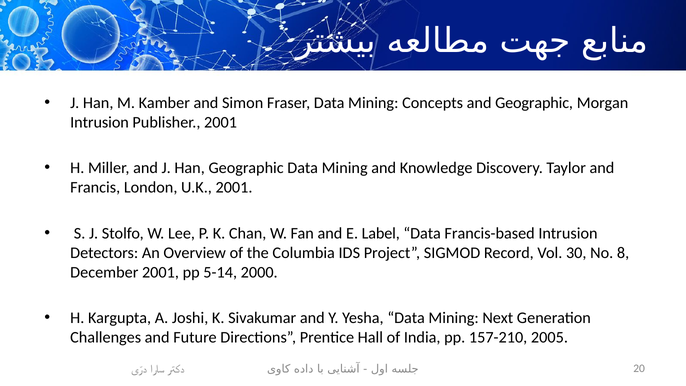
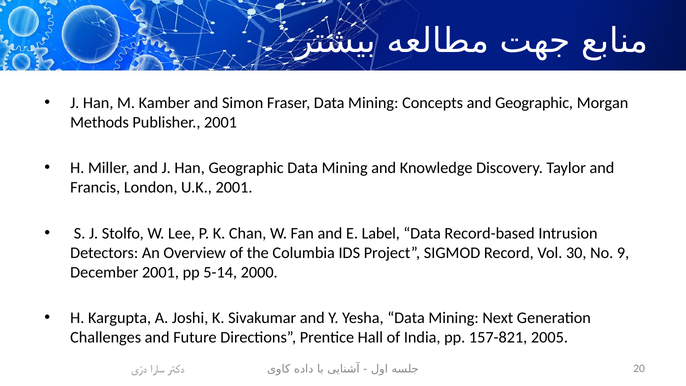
Intrusion at (100, 122): Intrusion -> Methods
Francis-based: Francis-based -> Record-based
8: 8 -> 9
157-210: 157-210 -> 157-821
